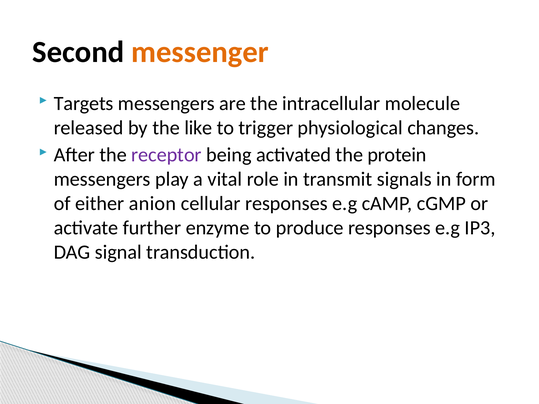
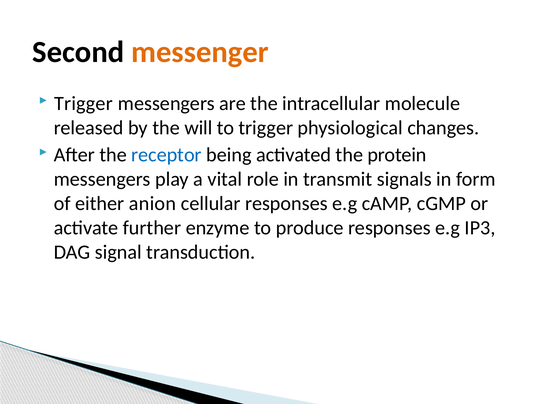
Targets at (84, 104): Targets -> Trigger
like: like -> will
receptor colour: purple -> blue
